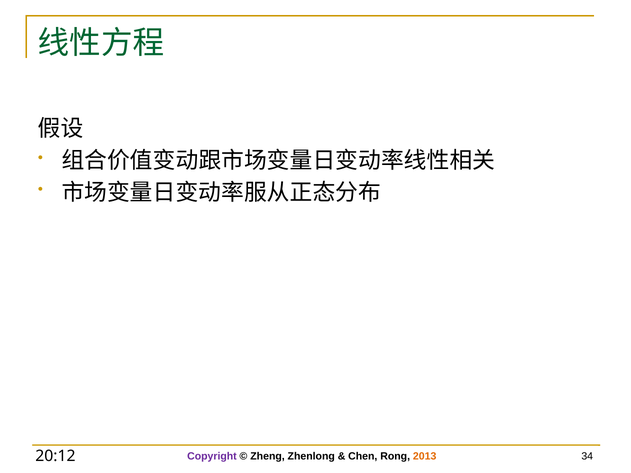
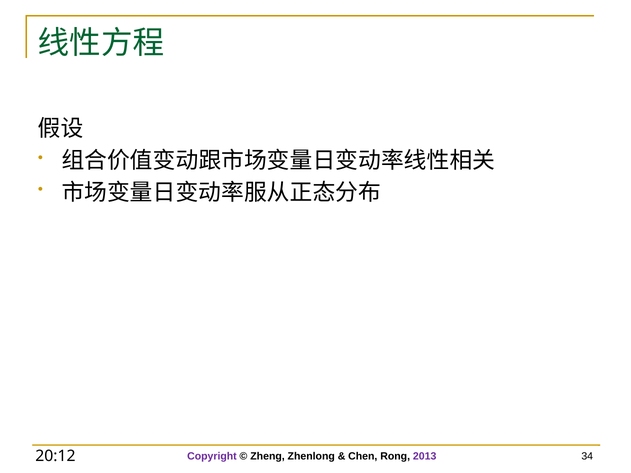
2013 colour: orange -> purple
